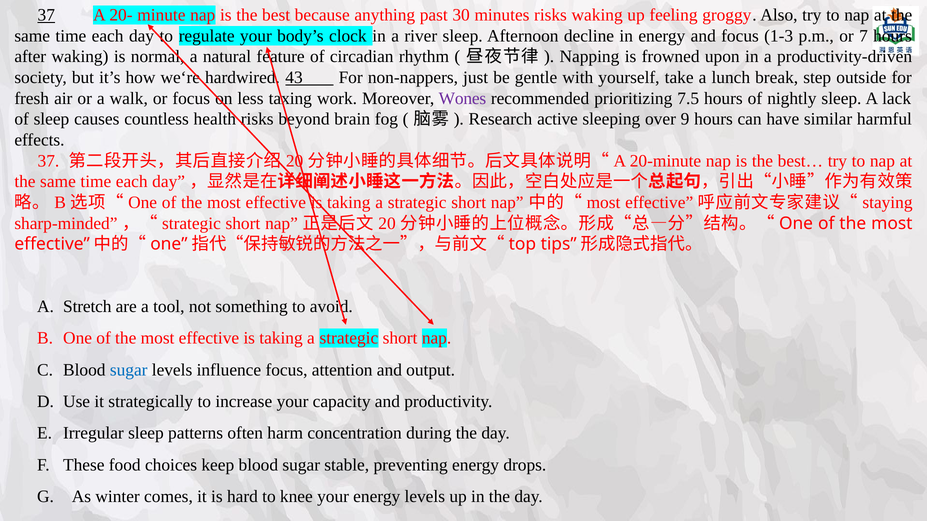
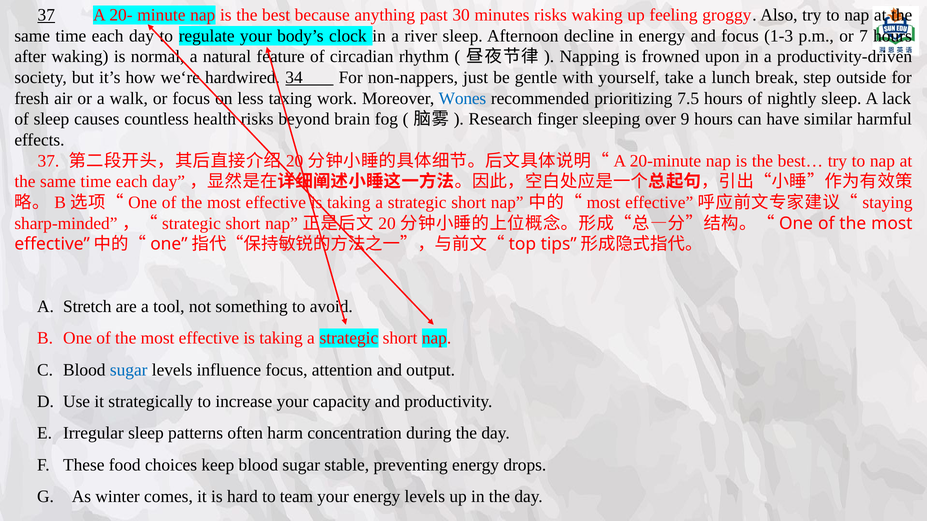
43: 43 -> 34
Wones colour: purple -> blue
active: active -> finger
knee: knee -> team
